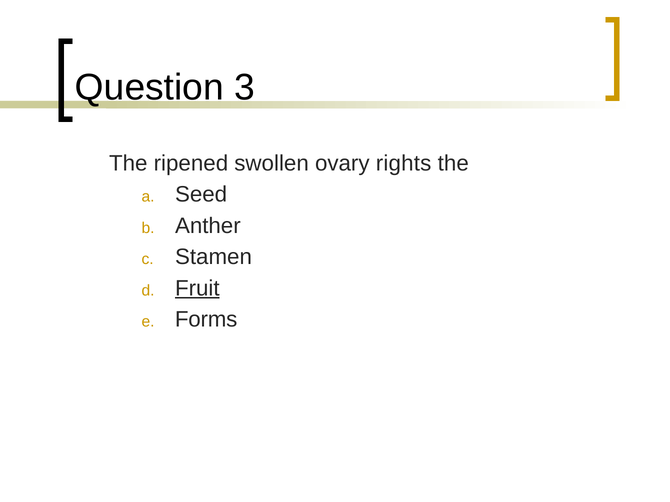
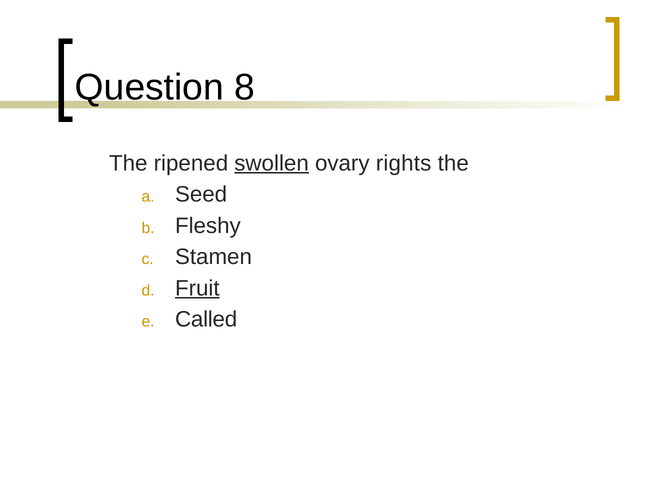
3: 3 -> 8
swollen underline: none -> present
Anther: Anther -> Fleshy
Forms: Forms -> Called
